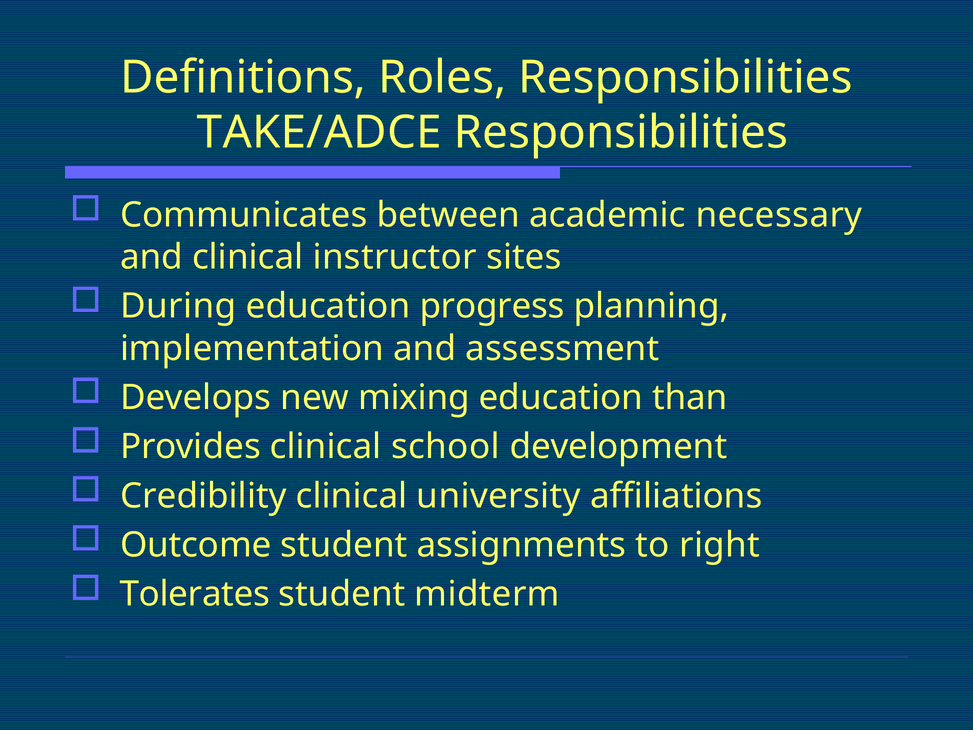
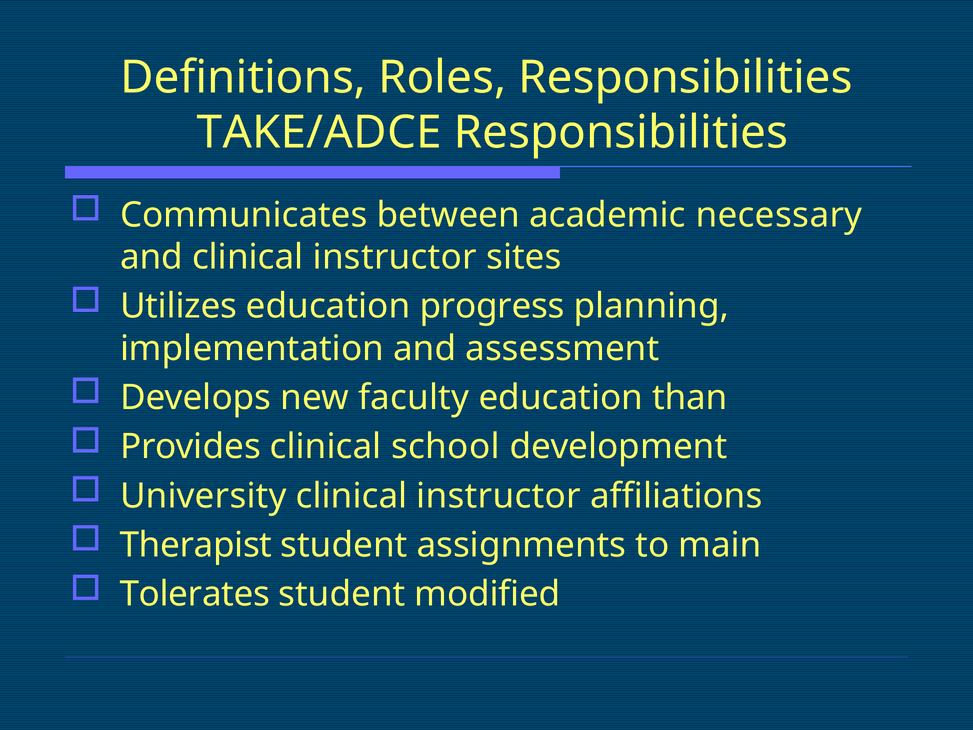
During: During -> Utilizes
mixing: mixing -> faculty
Credibility: Credibility -> University
university at (499, 496): university -> instructor
Outcome: Outcome -> Therapist
right: right -> main
midterm: midterm -> modified
